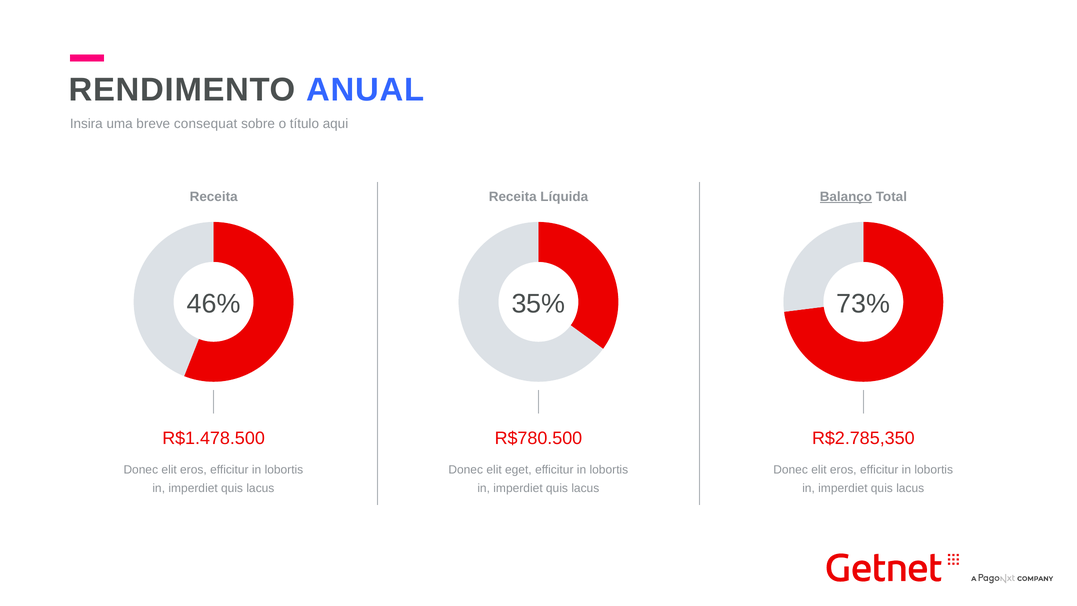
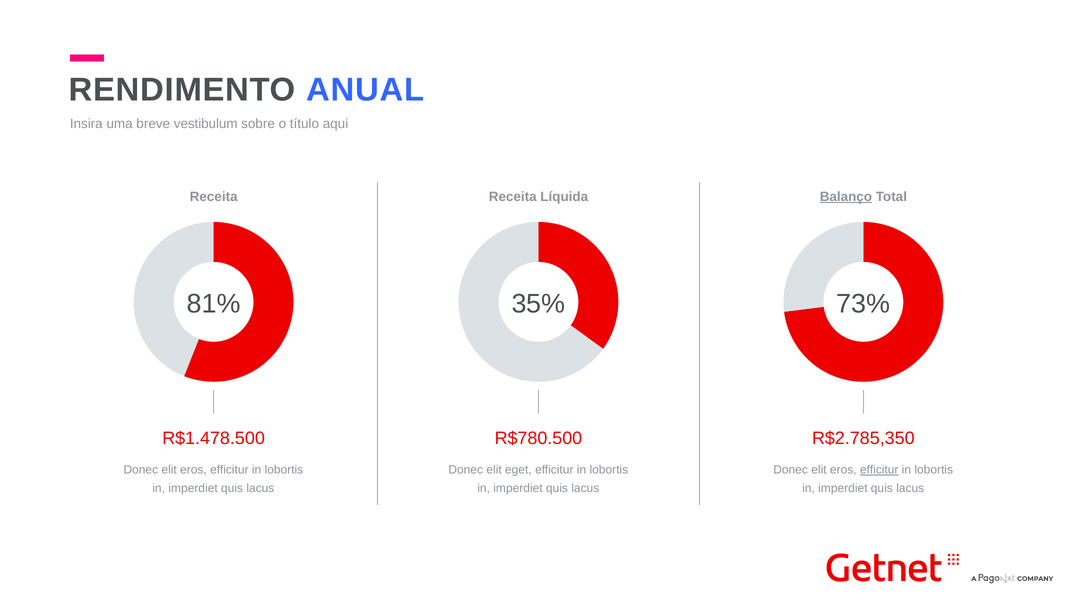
consequat: consequat -> vestibulum
46%: 46% -> 81%
efficitur at (879, 470) underline: none -> present
